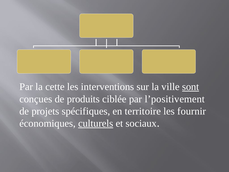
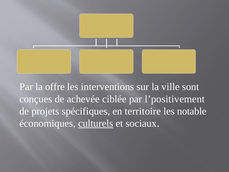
cette: cette -> offre
sont underline: present -> none
produits: produits -> achevée
fournir: fournir -> notable
